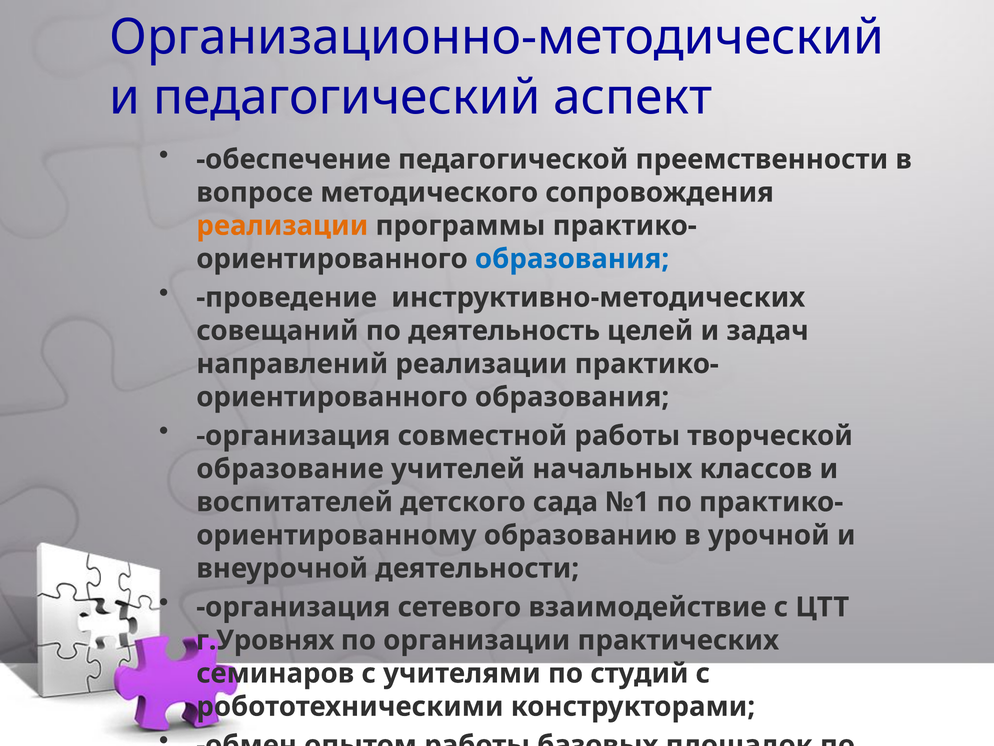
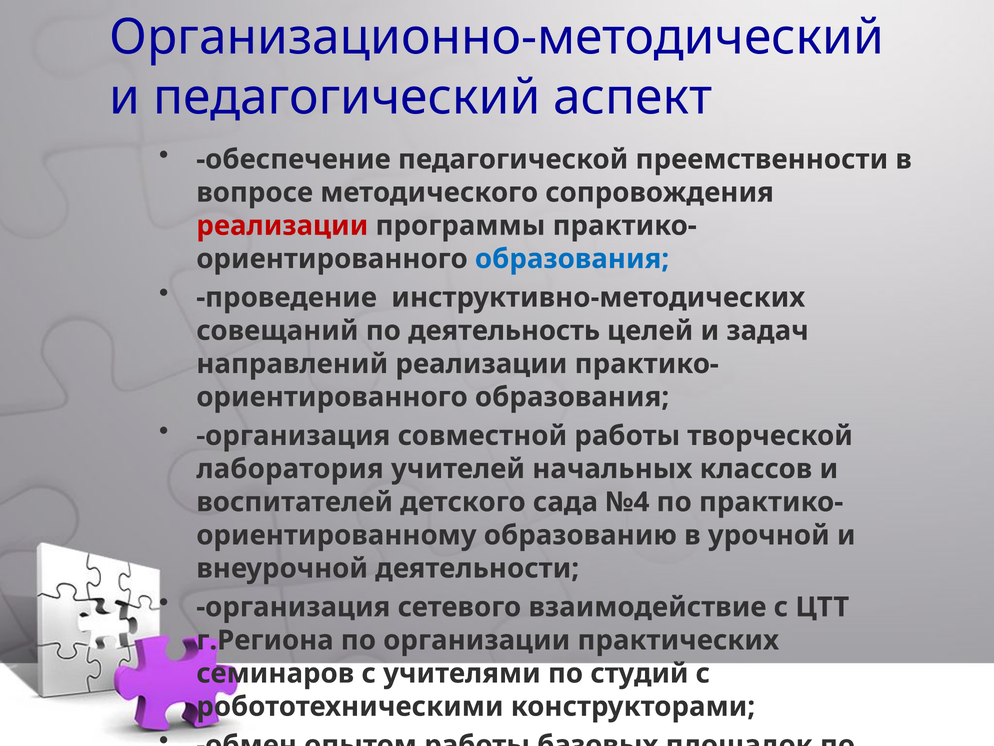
реализации at (282, 226) colour: orange -> red
образование: образование -> лаборатория
№1: №1 -> №4
г.Уровнях: г.Уровнях -> г.Региона
